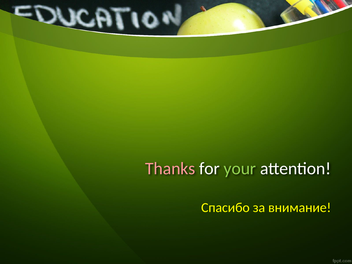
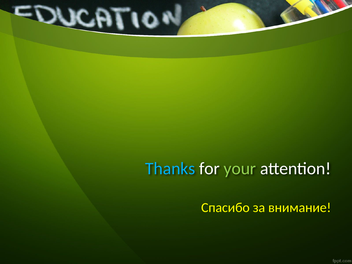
Thanks colour: pink -> light blue
